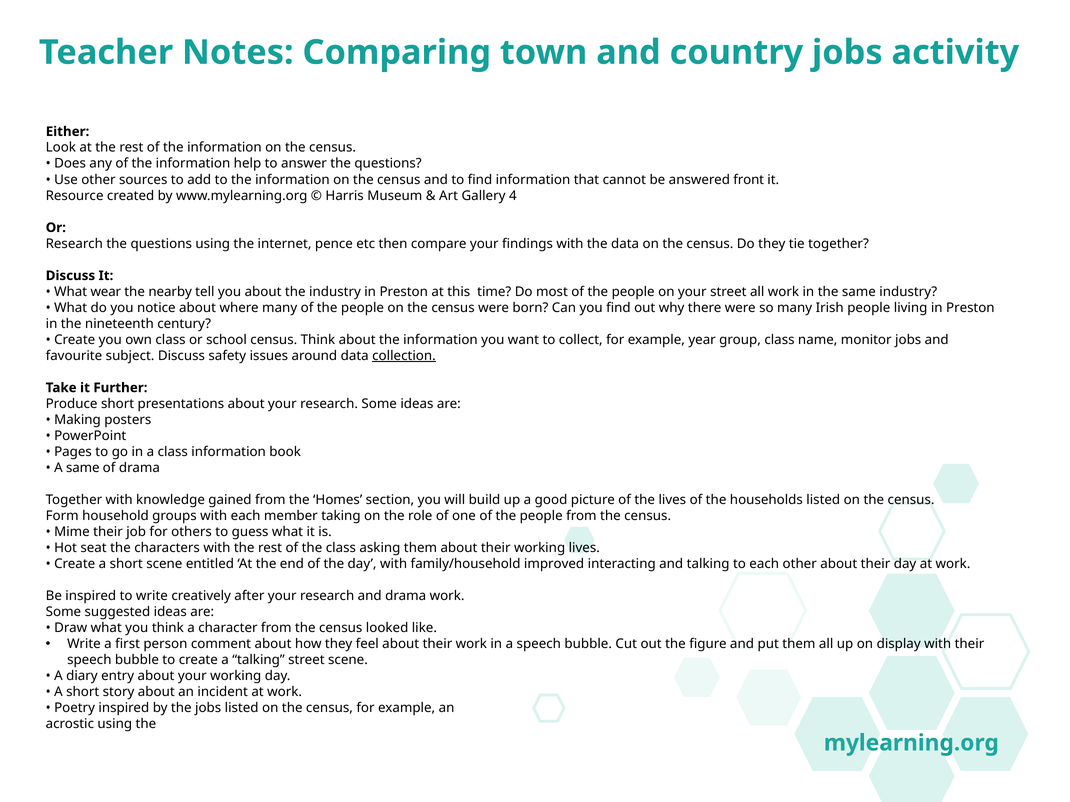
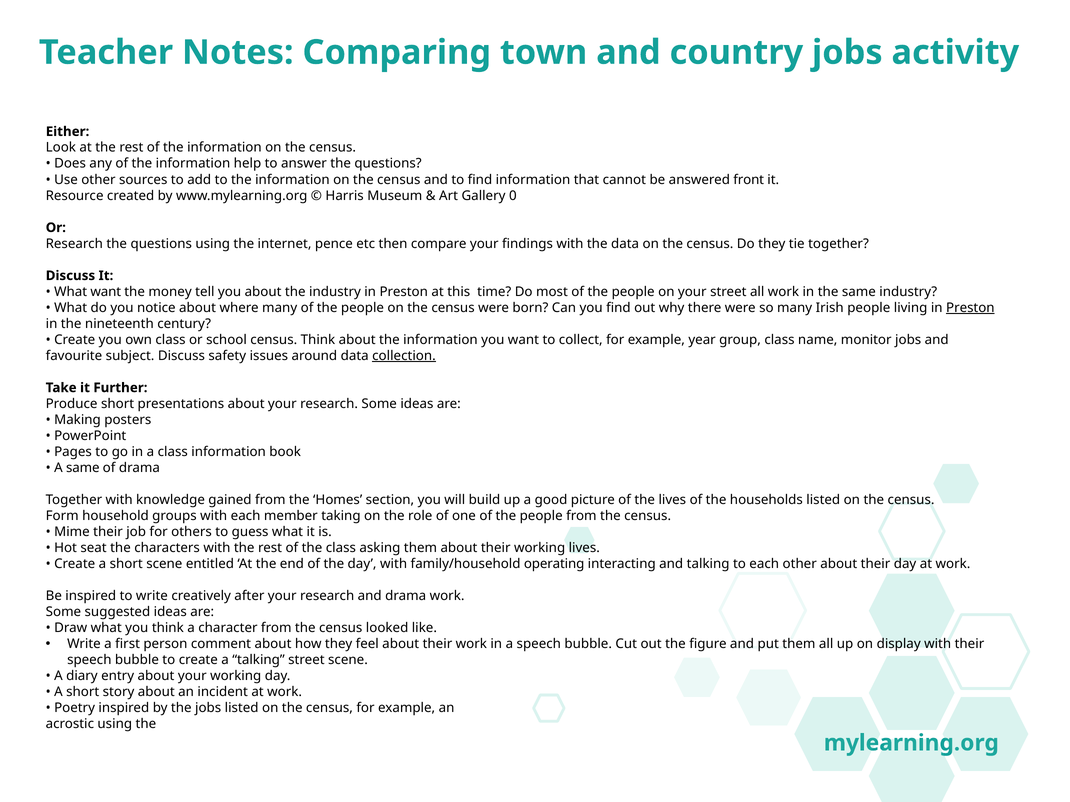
4: 4 -> 0
What wear: wear -> want
nearby: nearby -> money
Preston at (970, 308) underline: none -> present
improved: improved -> operating
